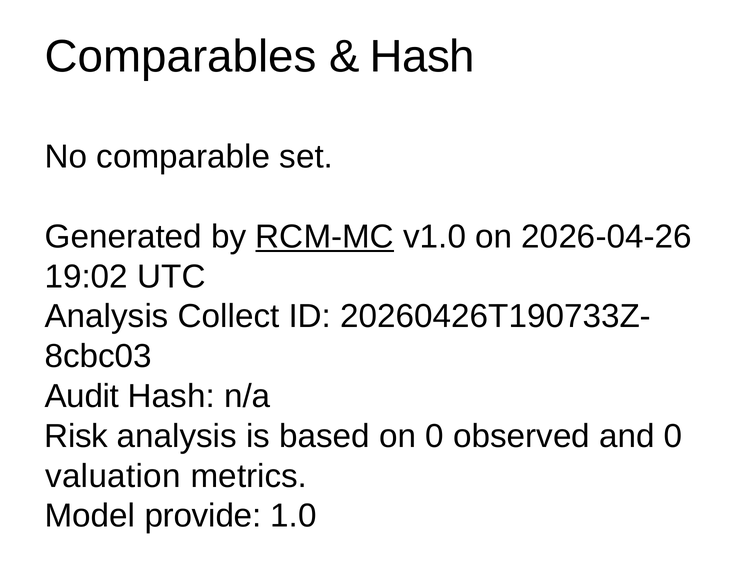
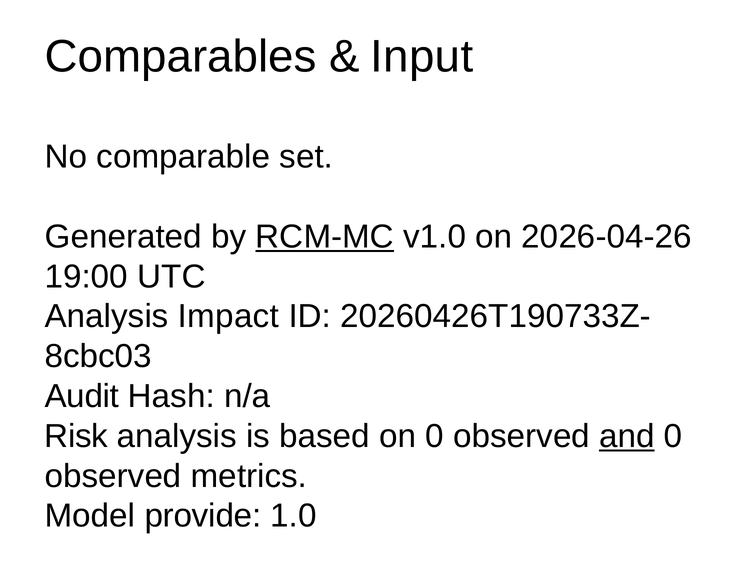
Hash at (422, 57): Hash -> Input
19:02: 19:02 -> 19:00
Collect: Collect -> Impact
and underline: none -> present
valuation at (113, 476): valuation -> observed
